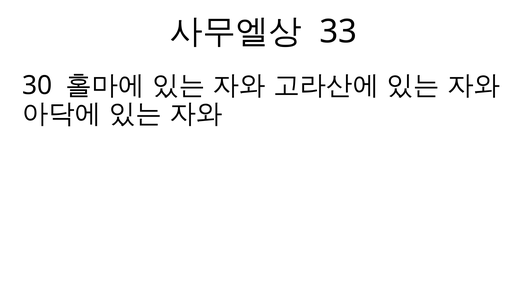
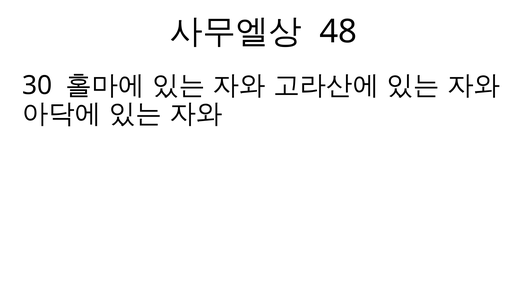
33: 33 -> 48
